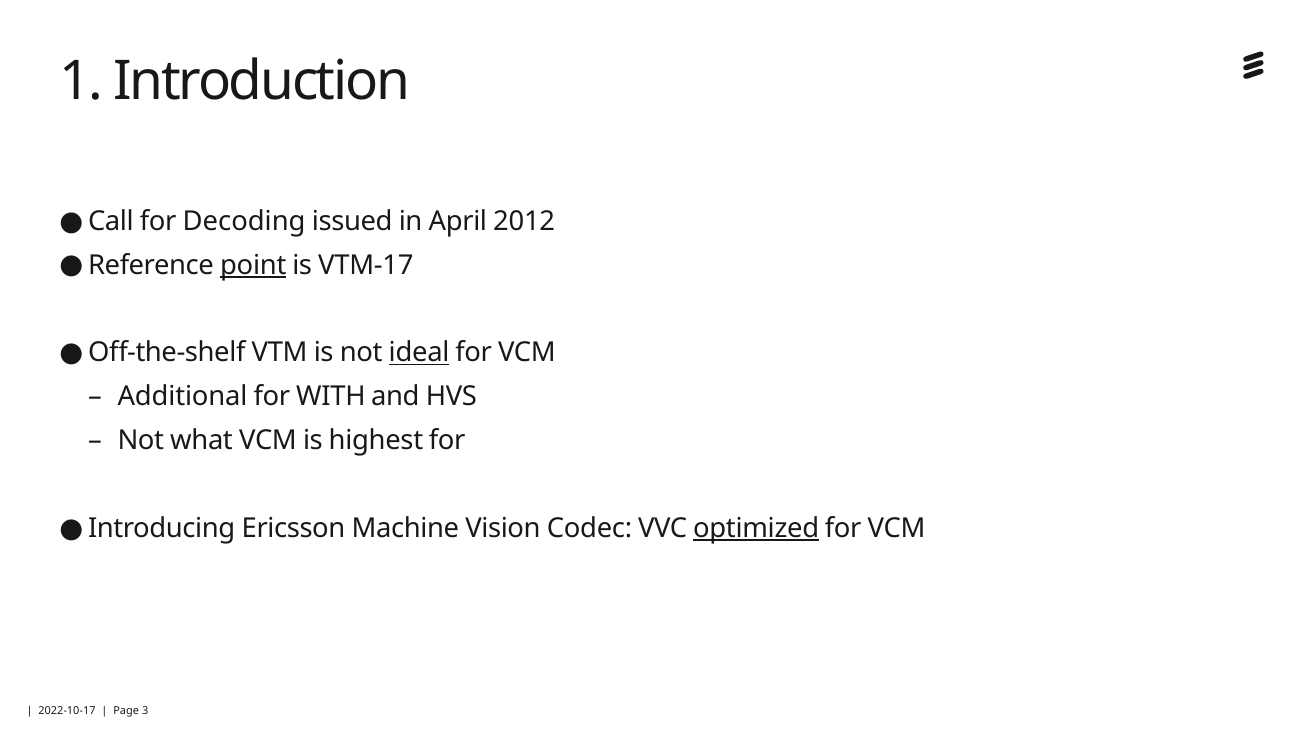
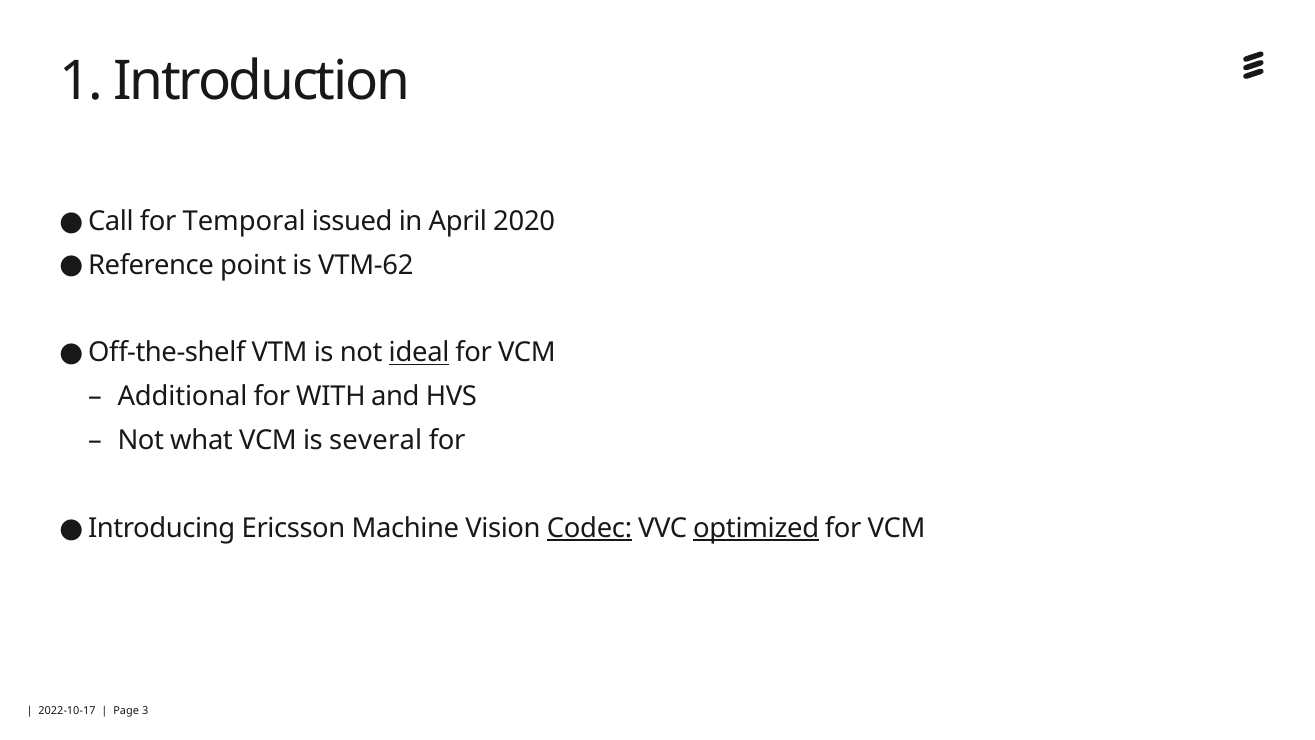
Decoding: Decoding -> Temporal
2012: 2012 -> 2020
point underline: present -> none
VTM-17: VTM-17 -> VTM-62
highest: highest -> several
Codec underline: none -> present
